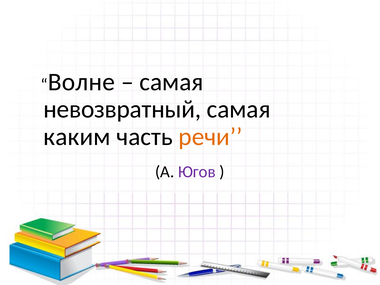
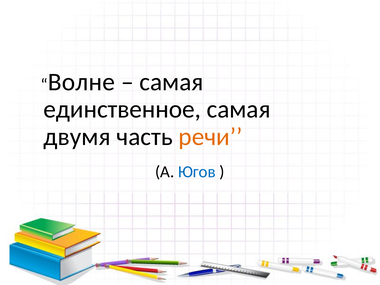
невозвратный: невозвратный -> единственное
каким: каким -> двумя
Югов colour: purple -> blue
